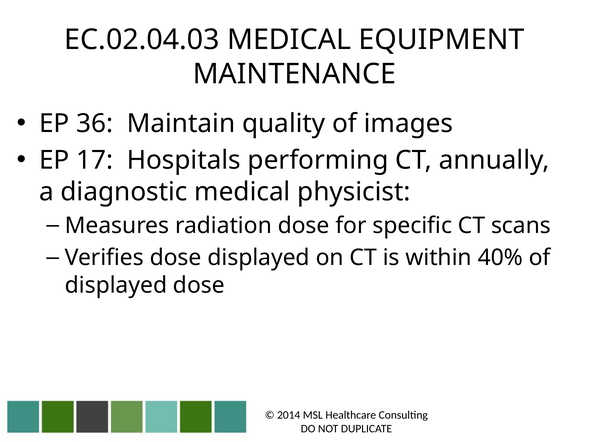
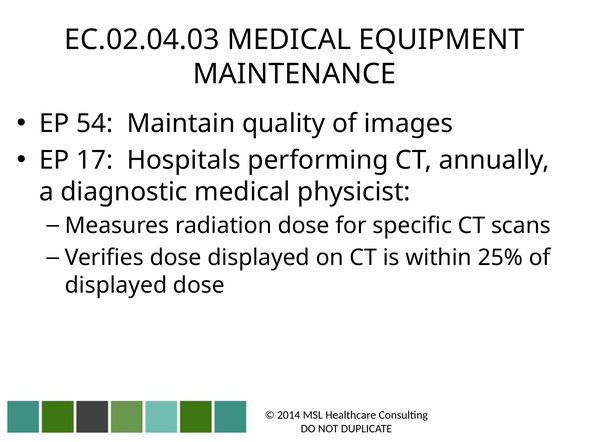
36: 36 -> 54
40%: 40% -> 25%
